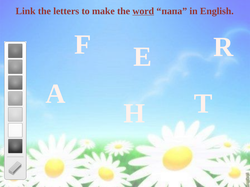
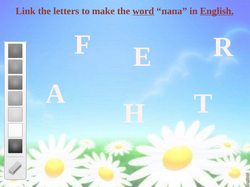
English underline: none -> present
